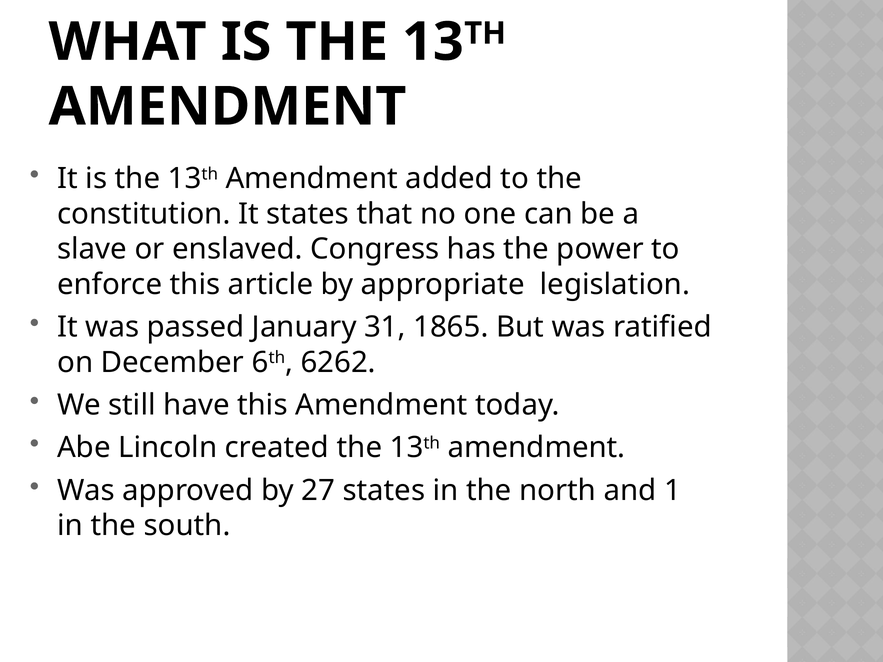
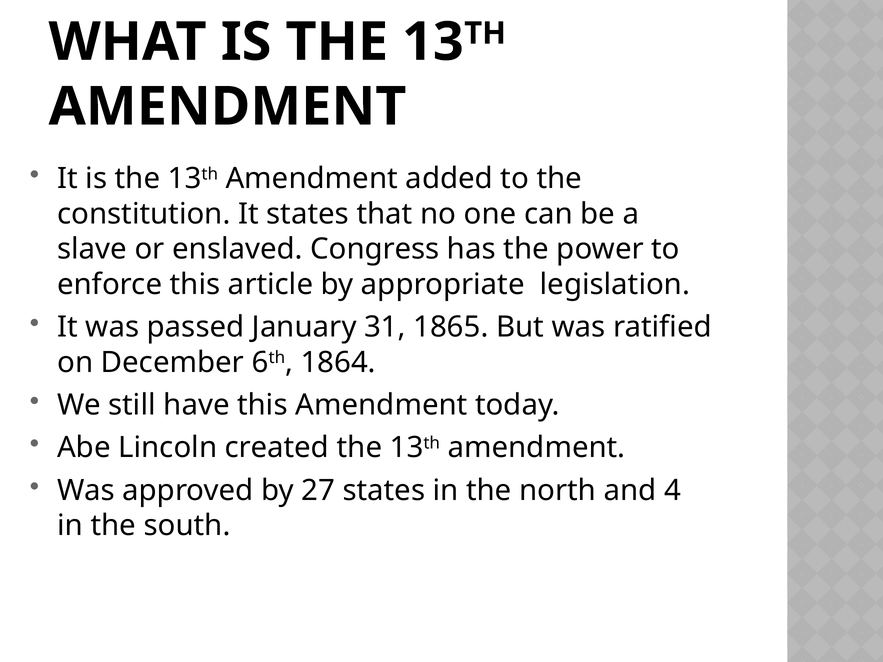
6262: 6262 -> 1864
1: 1 -> 4
